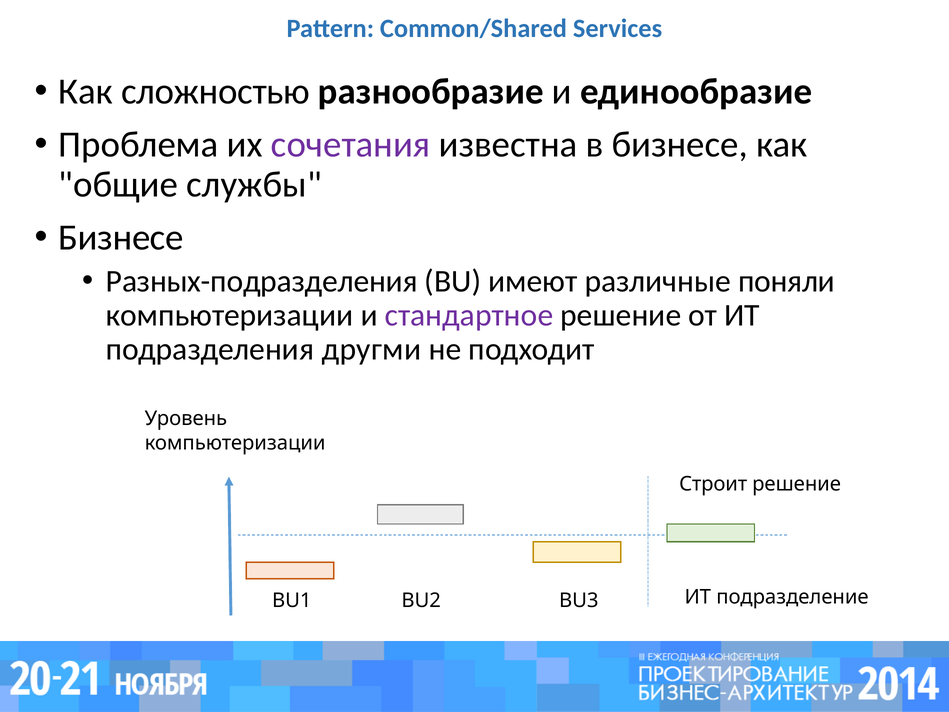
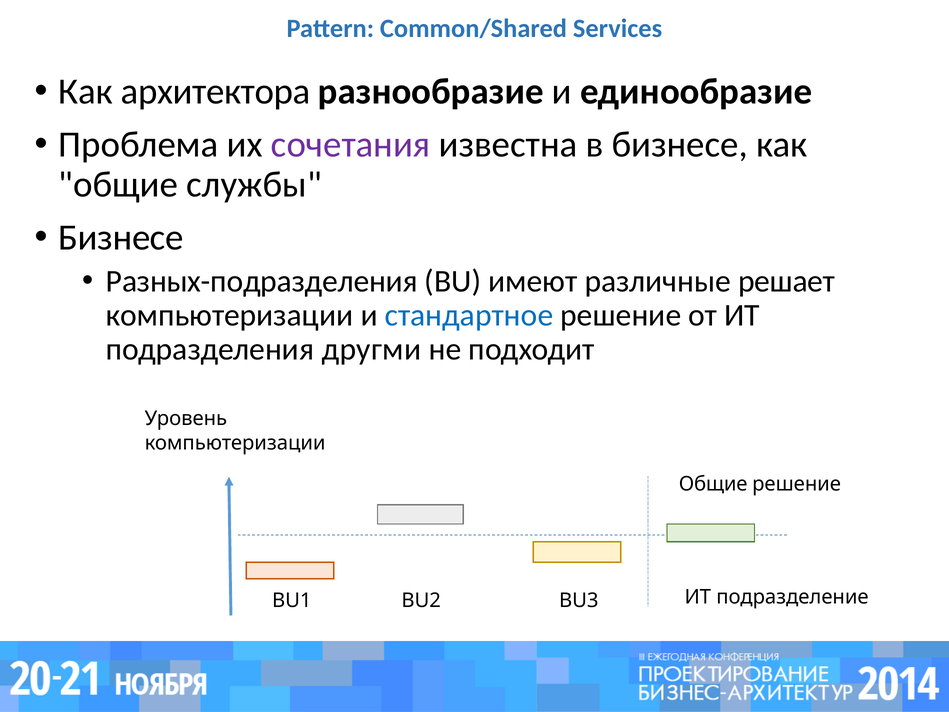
сложностью: сложностью -> архитектора
поняли: поняли -> решает
стандартное colour: purple -> blue
Строит at (713, 484): Строит -> Общие
